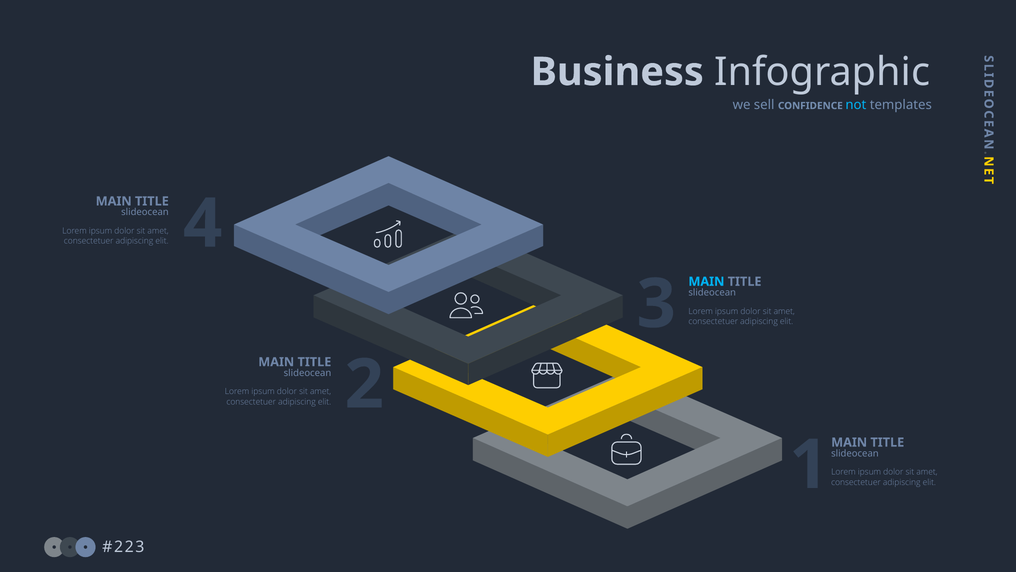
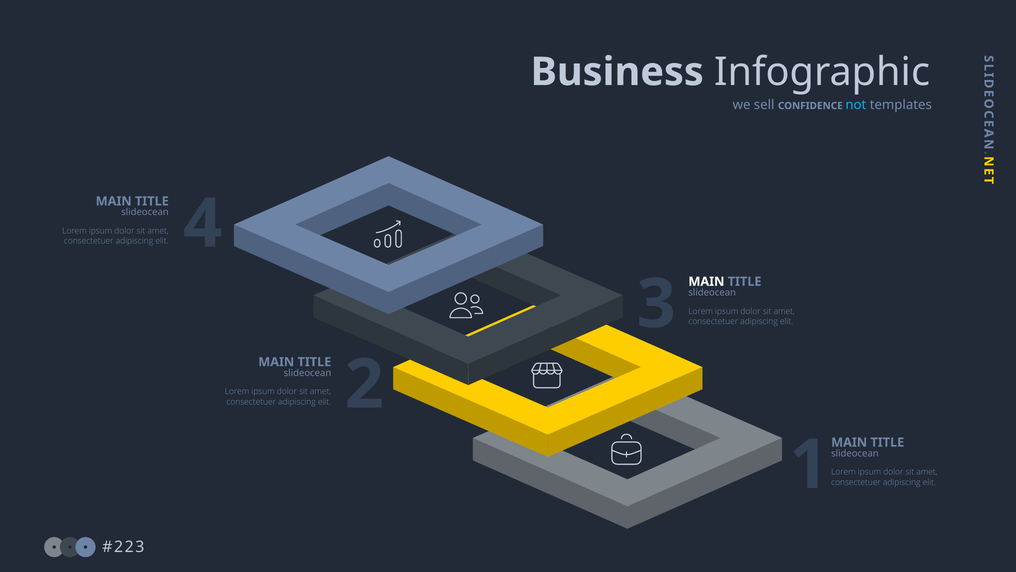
MAIN at (706, 281) colour: light blue -> white
